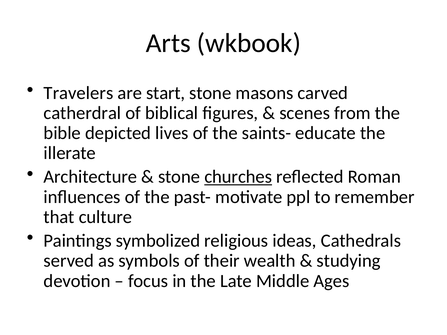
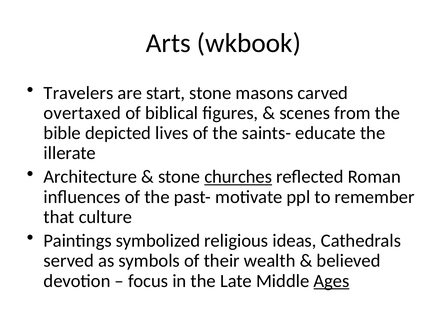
catherdral: catherdral -> overtaxed
studying: studying -> believed
Ages underline: none -> present
